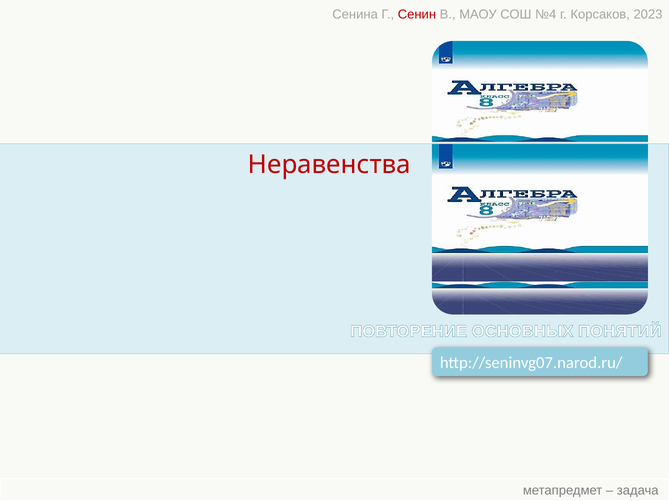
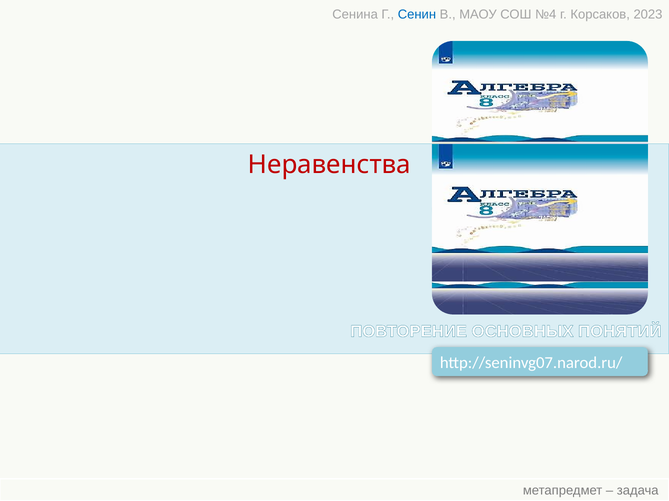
Сенин colour: red -> blue
